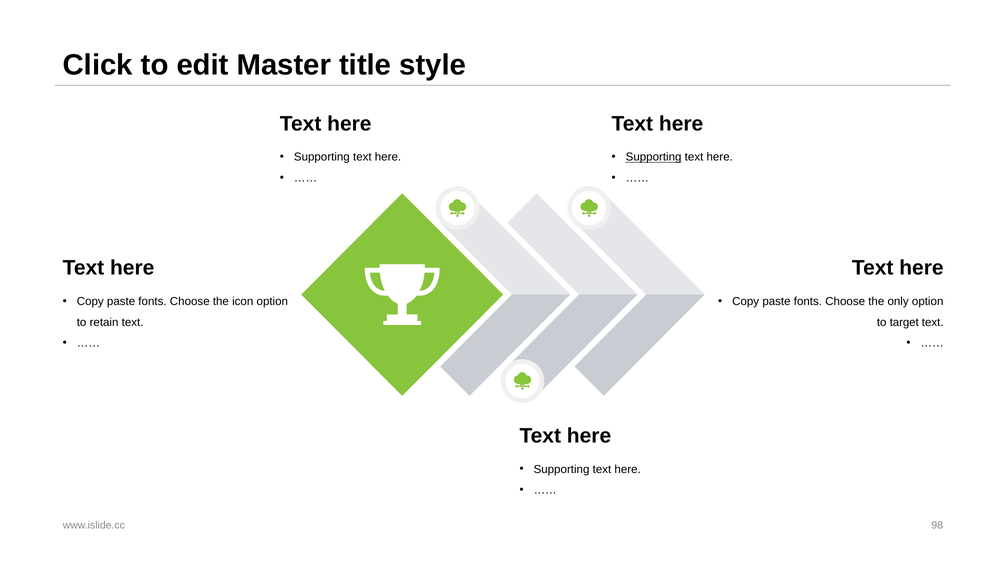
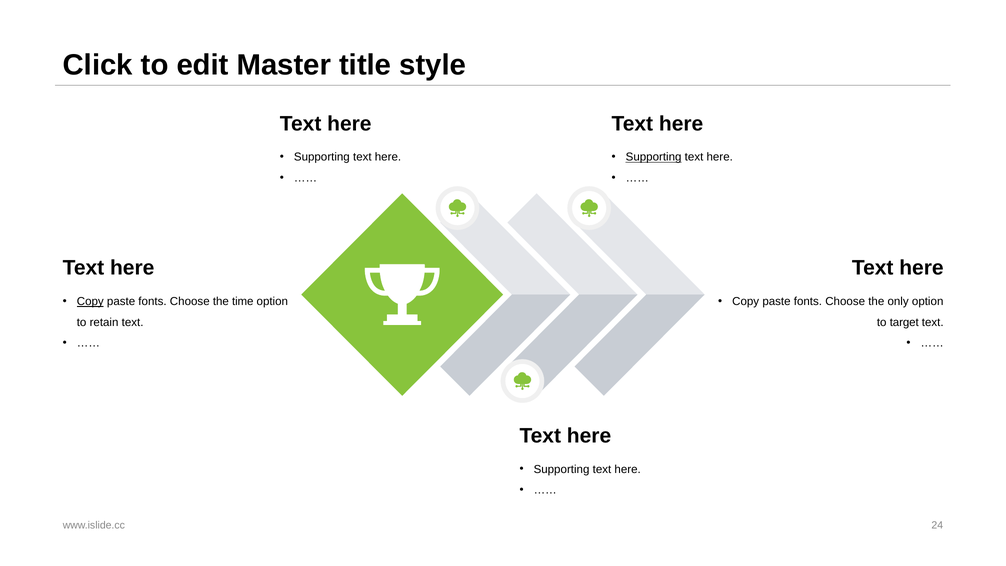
Copy at (90, 301) underline: none -> present
icon: icon -> time
98: 98 -> 24
